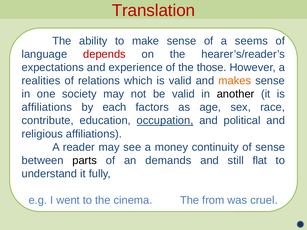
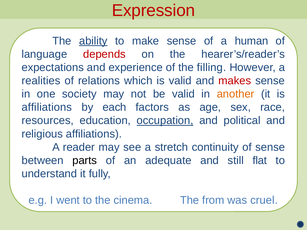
Translation: Translation -> Expression
ability underline: none -> present
seems: seems -> human
those: those -> filling
makes colour: orange -> red
another colour: black -> orange
contribute: contribute -> resources
money: money -> stretch
demands: demands -> adequate
